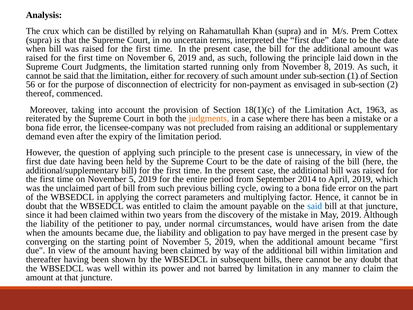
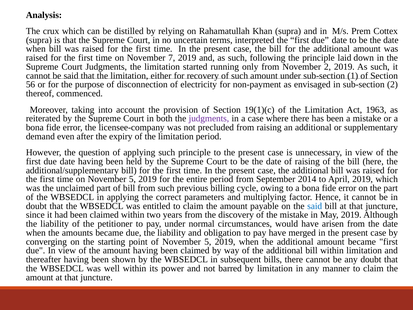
6: 6 -> 7
November 8: 8 -> 2
18(1)(c: 18(1)(c -> 19(1)(c
judgments at (209, 118) colour: orange -> purple
